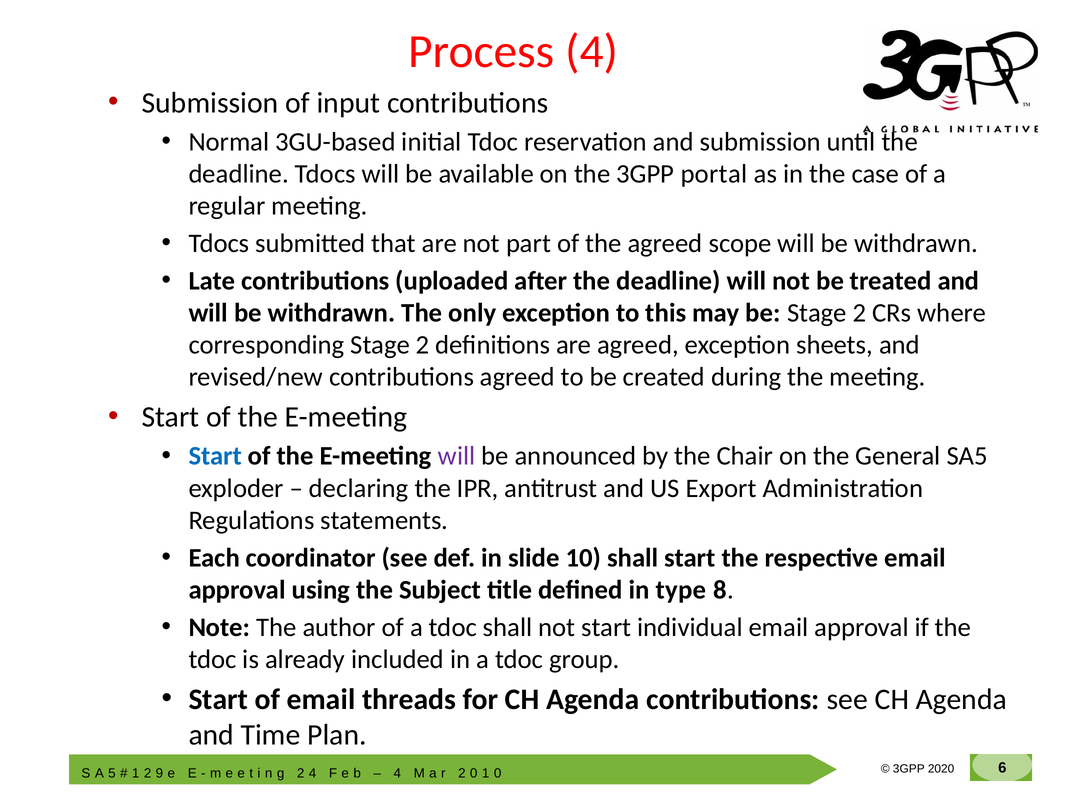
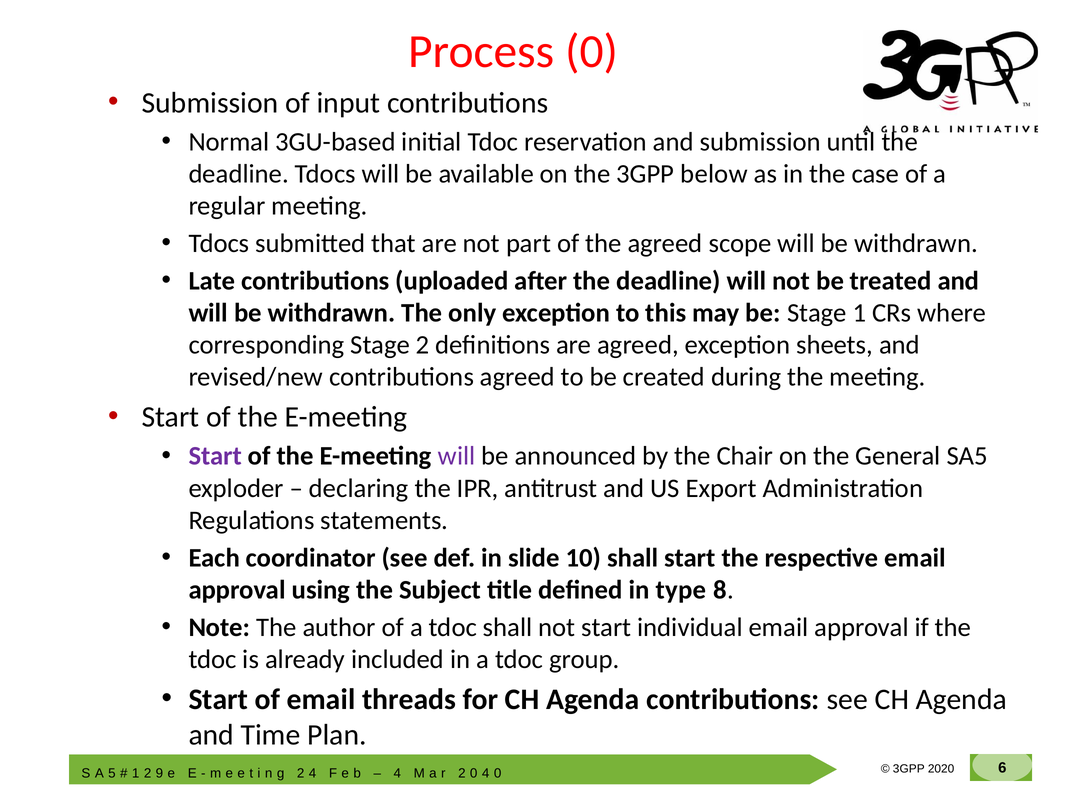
Process 4: 4 -> 0
portal: portal -> below
be Stage 2: 2 -> 1
Start at (215, 456) colour: blue -> purple
1 at (486, 773): 1 -> 4
